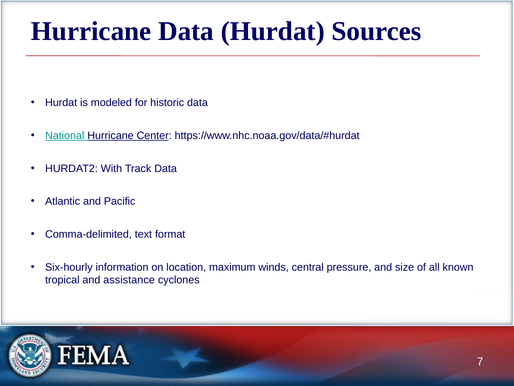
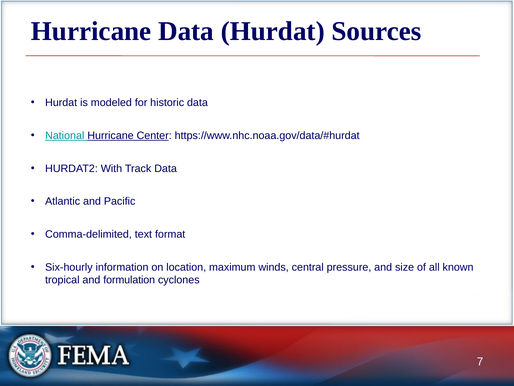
assistance: assistance -> formulation
